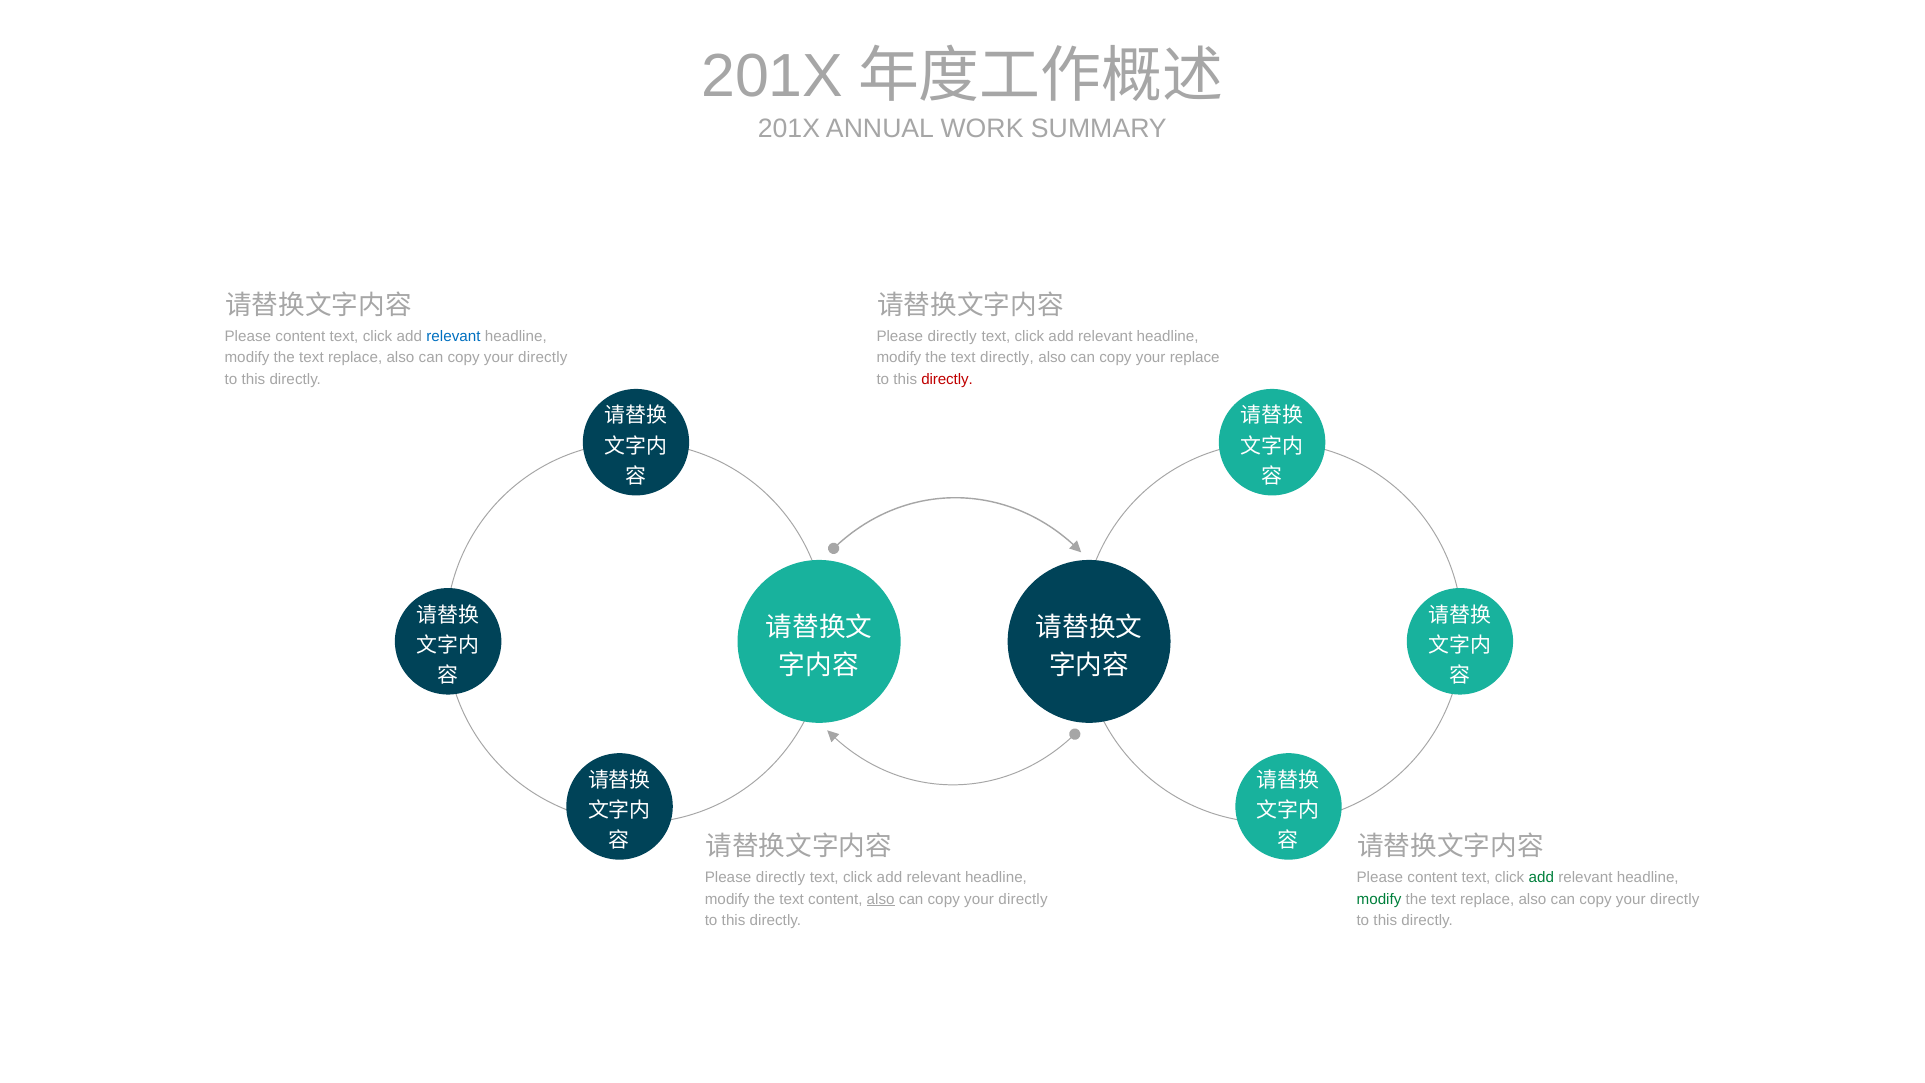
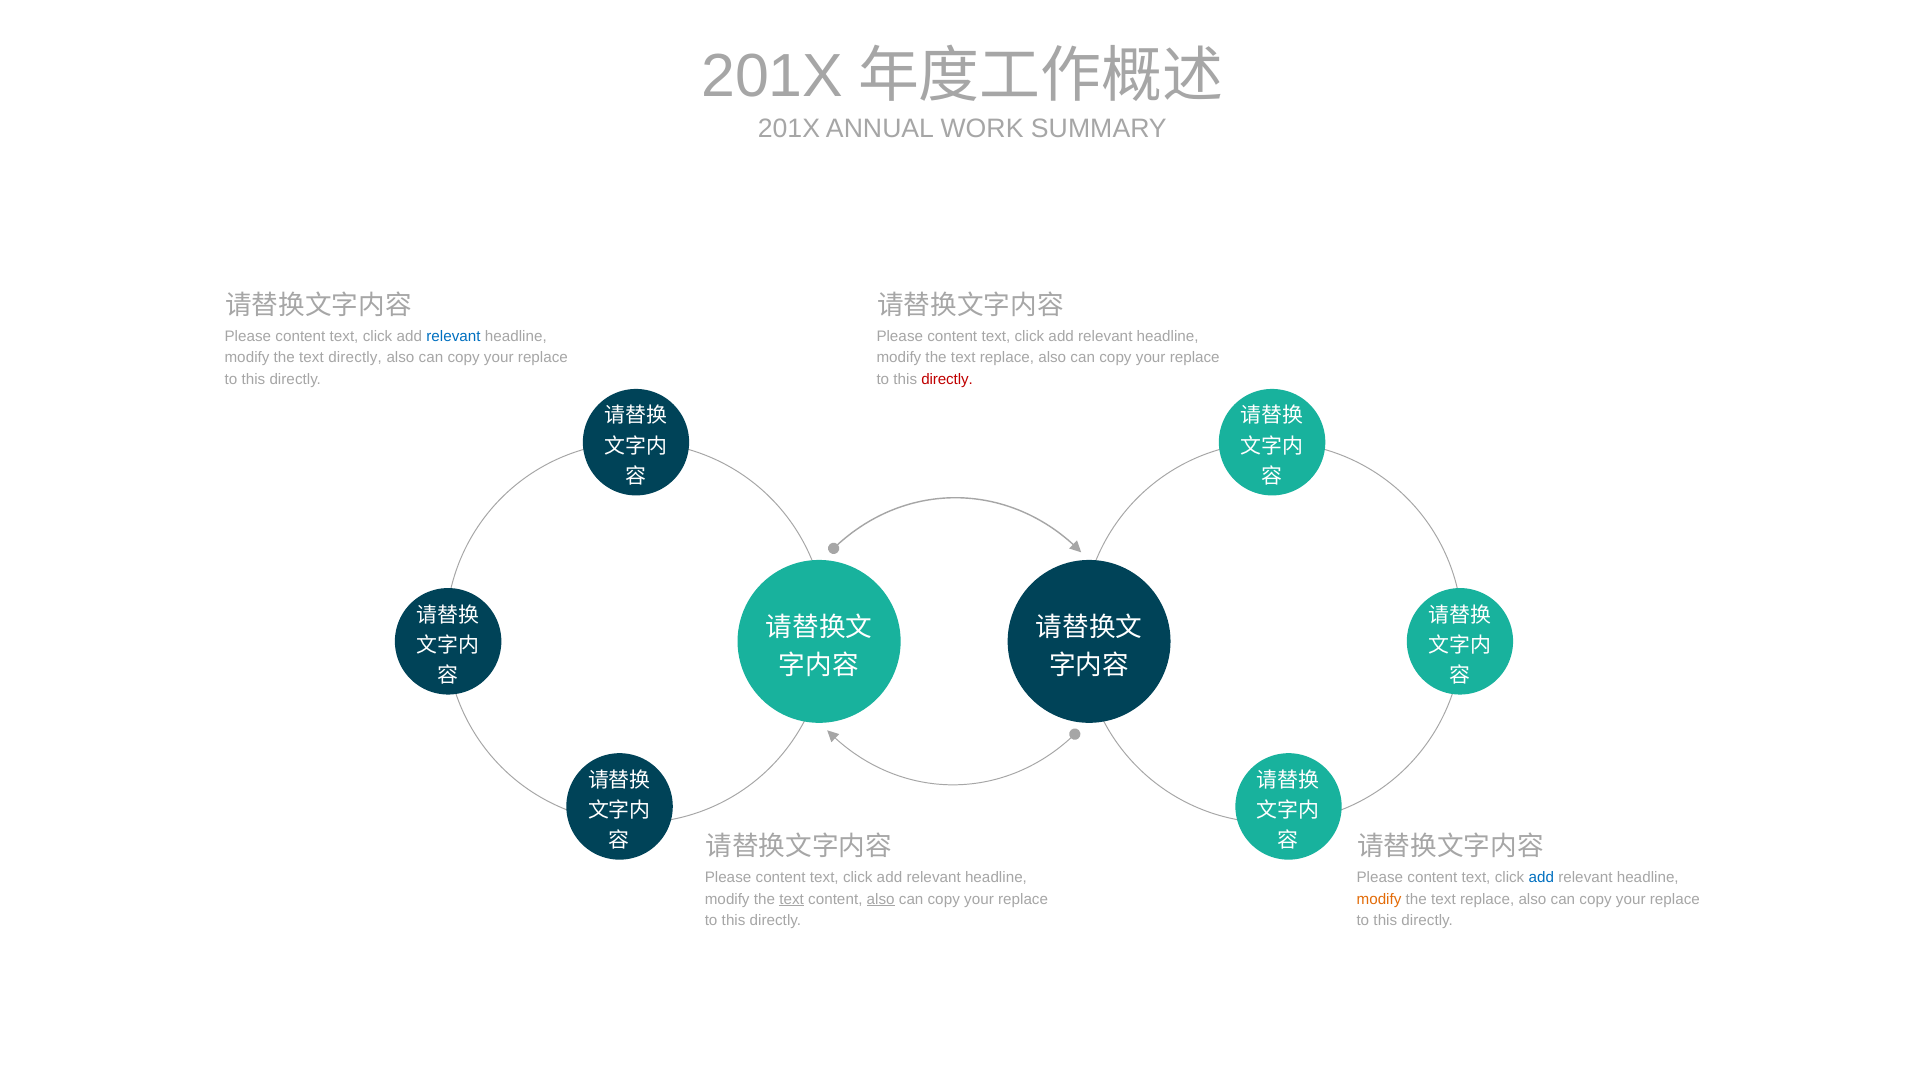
directly at (952, 336): directly -> content
replace at (355, 358): replace -> directly
directly at (543, 358): directly -> replace
directly at (1007, 358): directly -> replace
directly at (781, 877): directly -> content
add at (1541, 877) colour: green -> blue
text at (792, 899) underline: none -> present
directly at (1023, 899): directly -> replace
modify at (1379, 899) colour: green -> orange
directly at (1675, 899): directly -> replace
